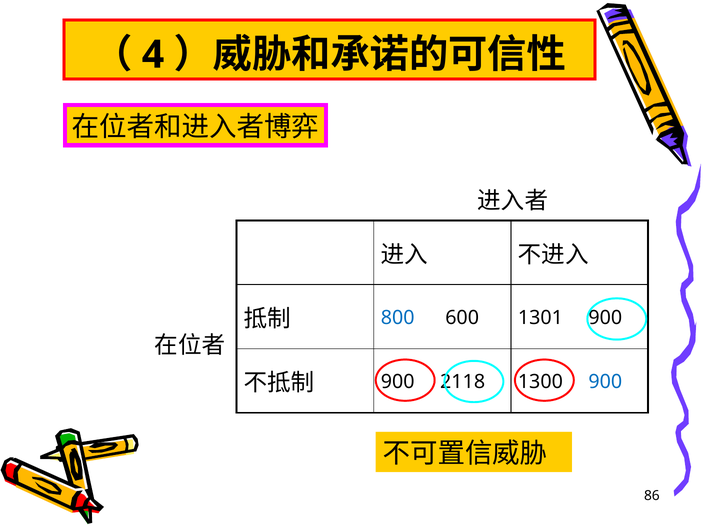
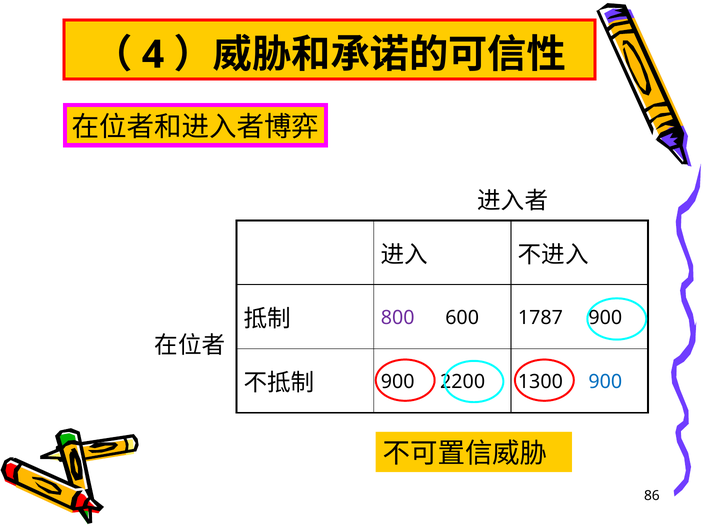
800 colour: blue -> purple
1301: 1301 -> 1787
2118: 2118 -> 2200
